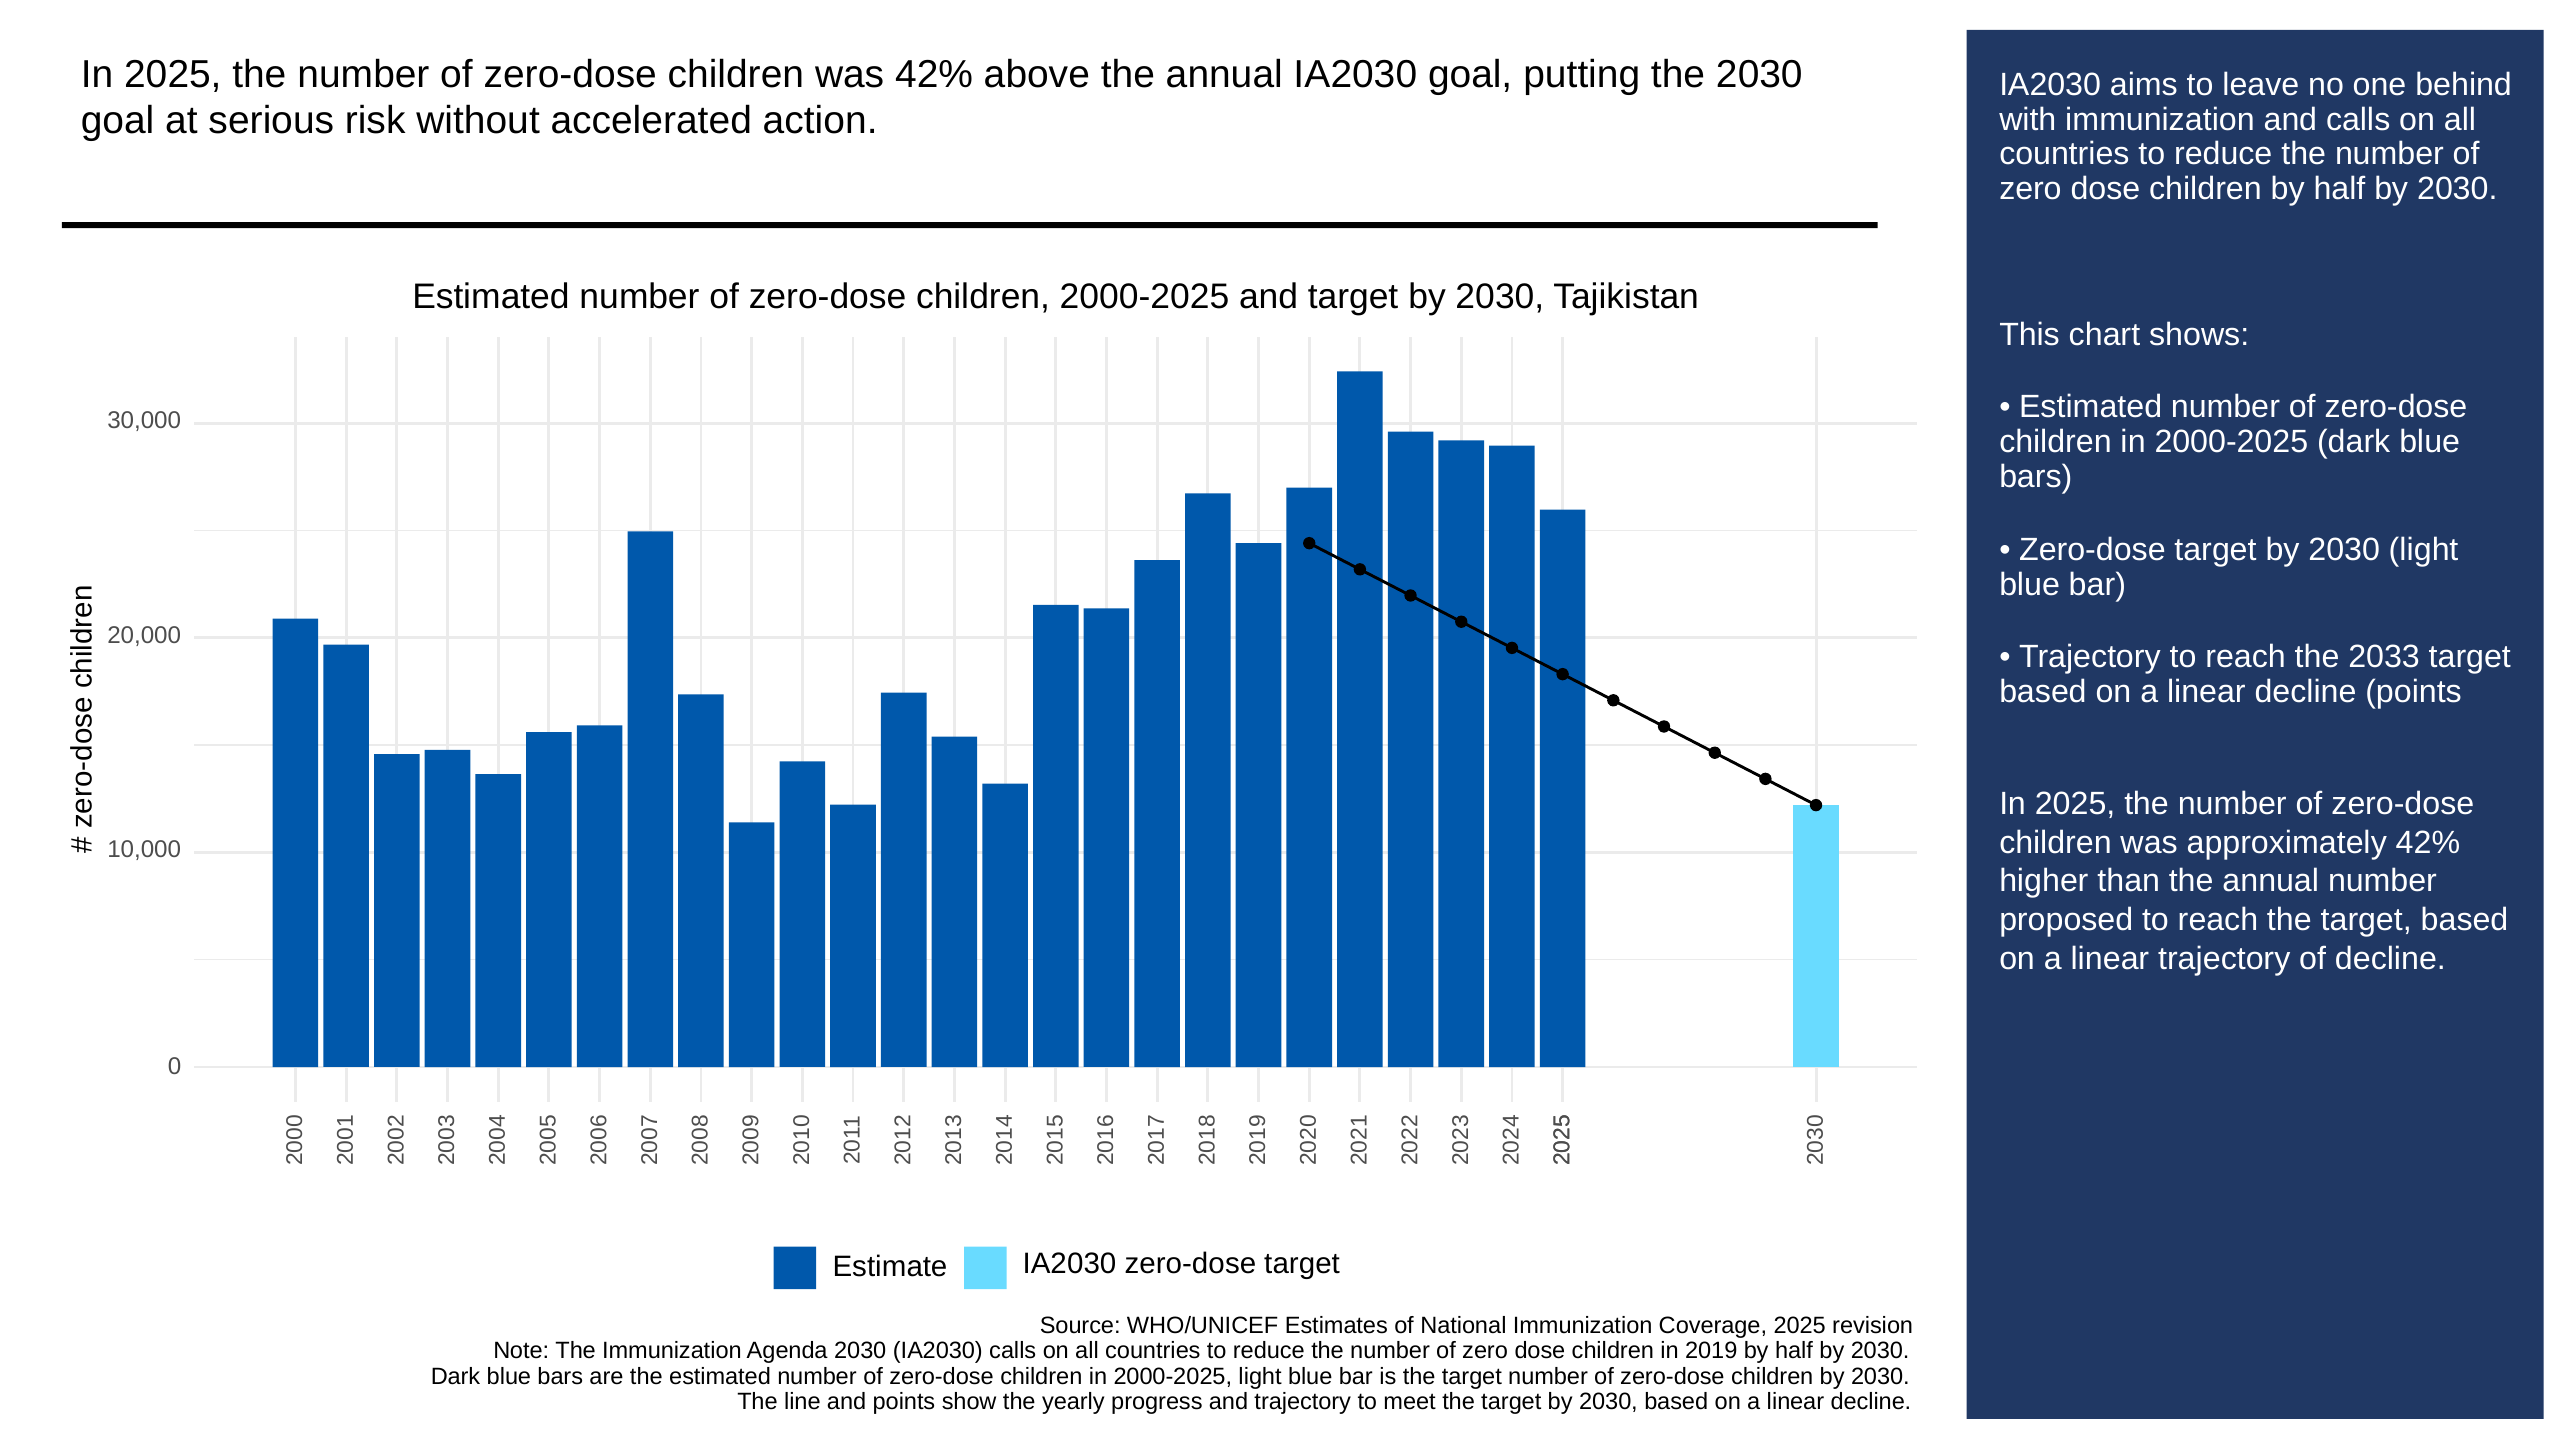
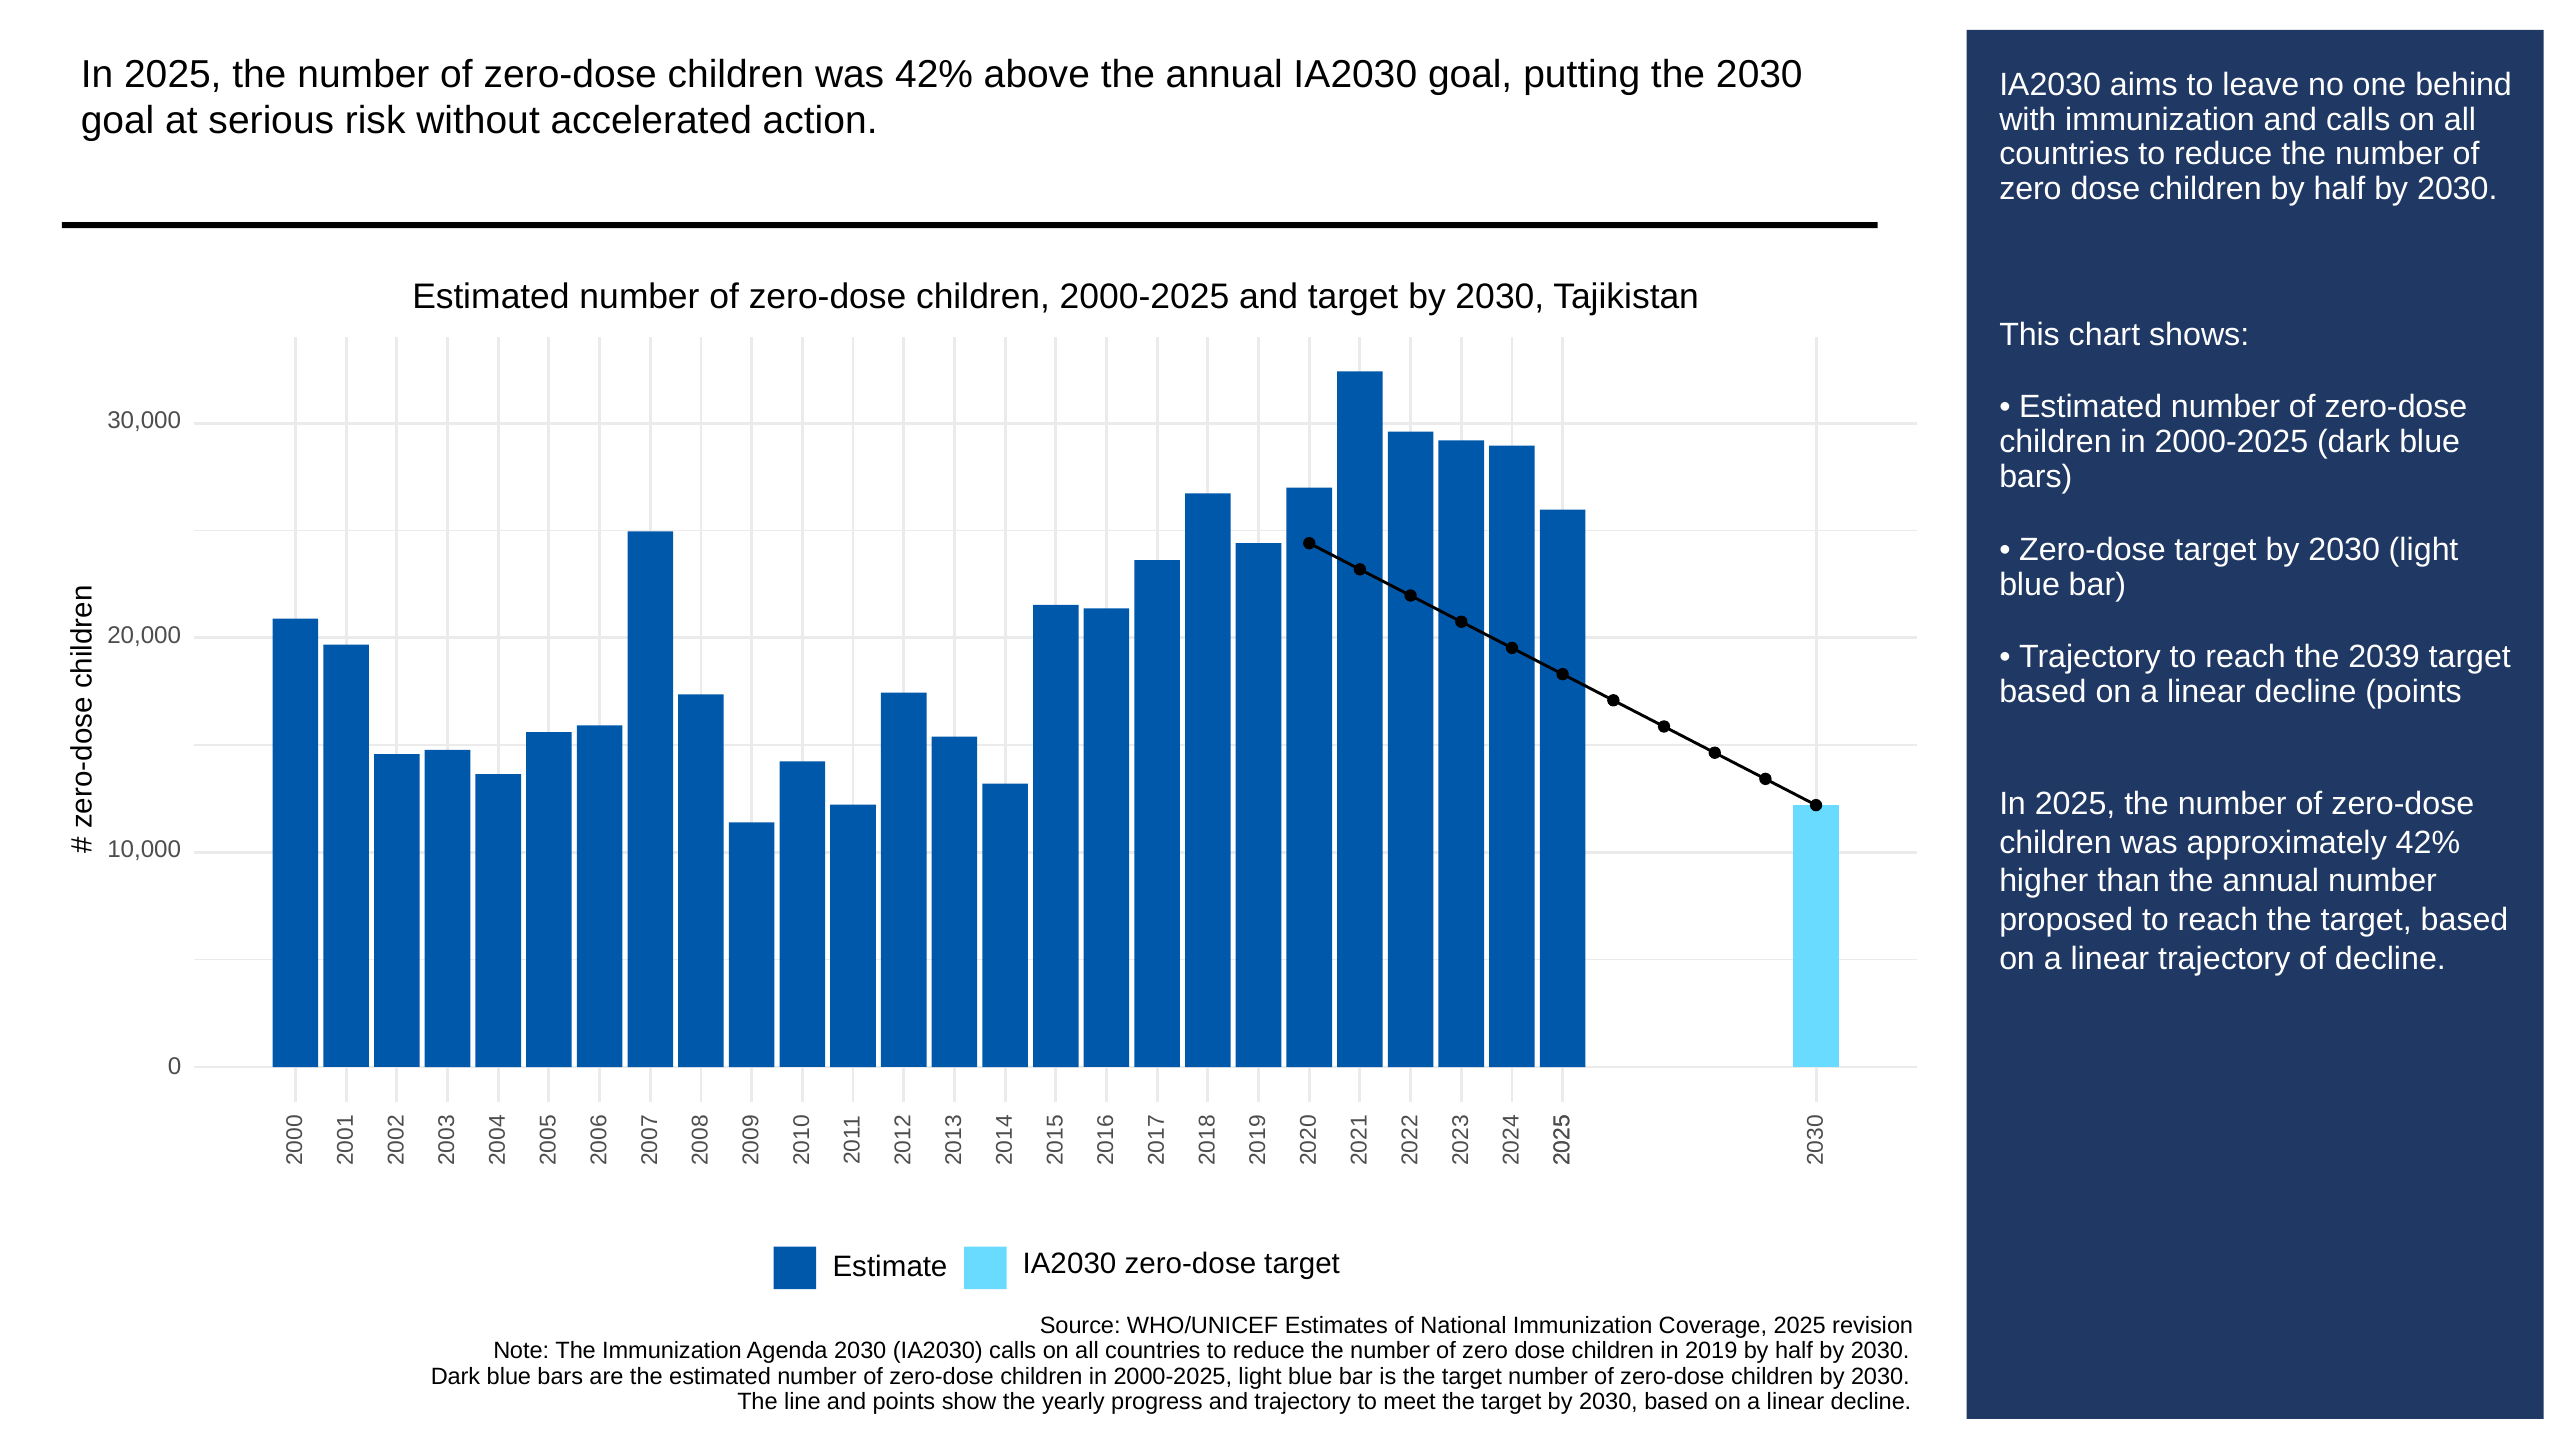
2033: 2033 -> 2039
